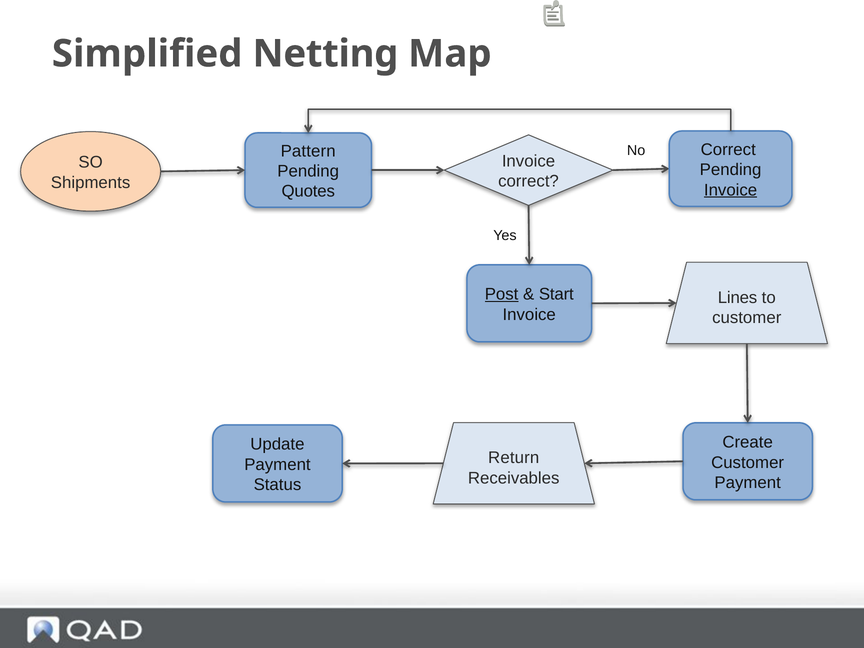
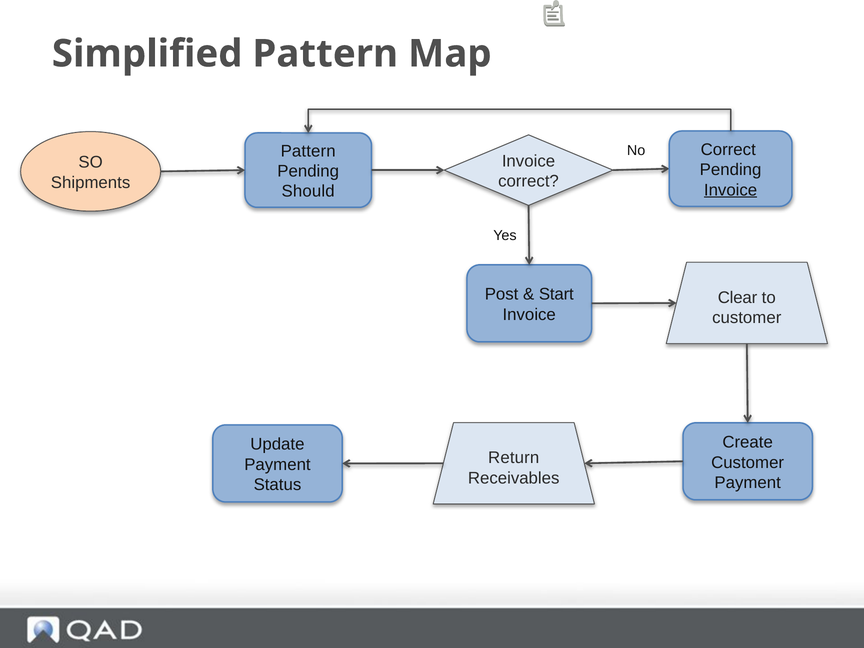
Simplified Netting: Netting -> Pattern
Quotes: Quotes -> Should
Post underline: present -> none
Lines: Lines -> Clear
